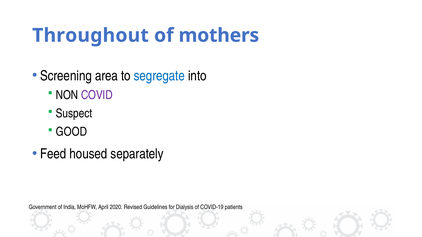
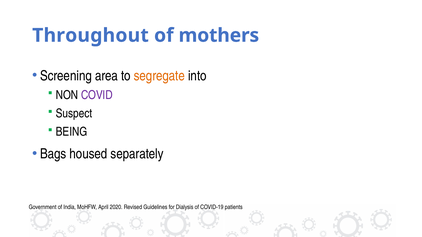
segregate colour: blue -> orange
GOOD: GOOD -> BEING
Feed: Feed -> Bags
